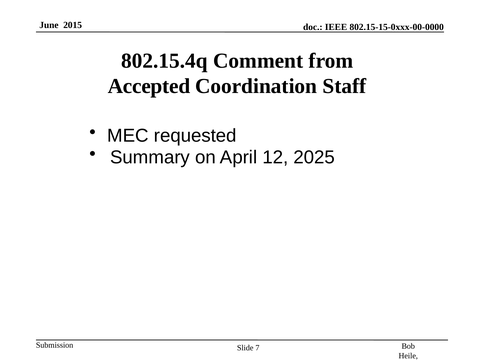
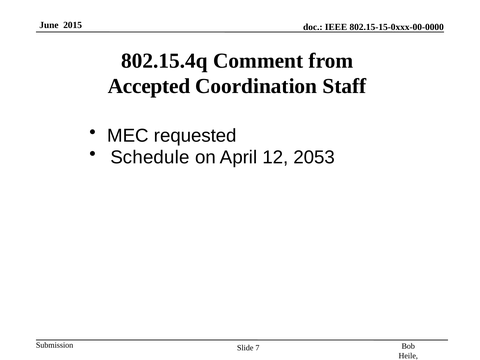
Summary: Summary -> Schedule
2025: 2025 -> 2053
